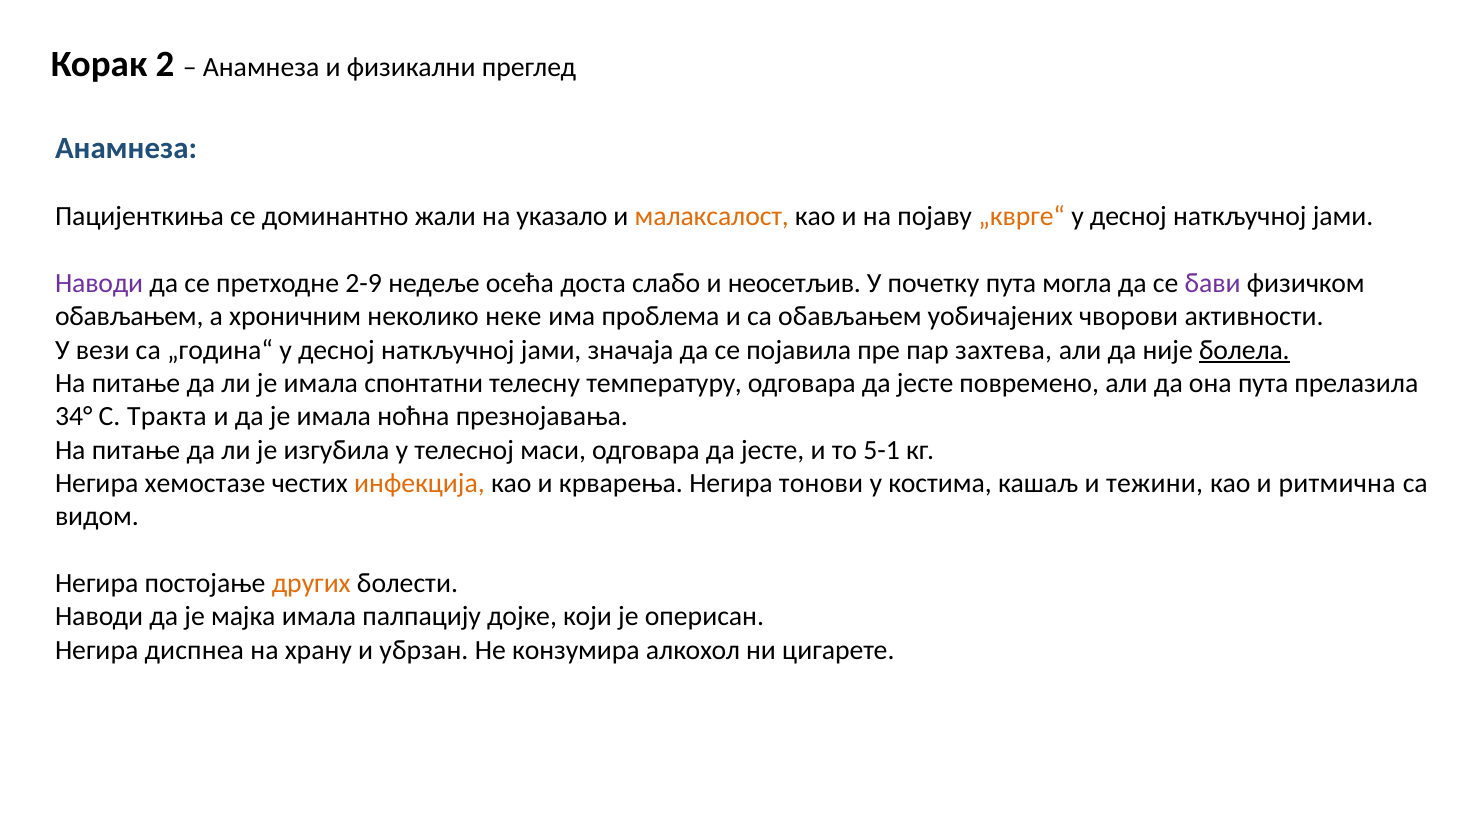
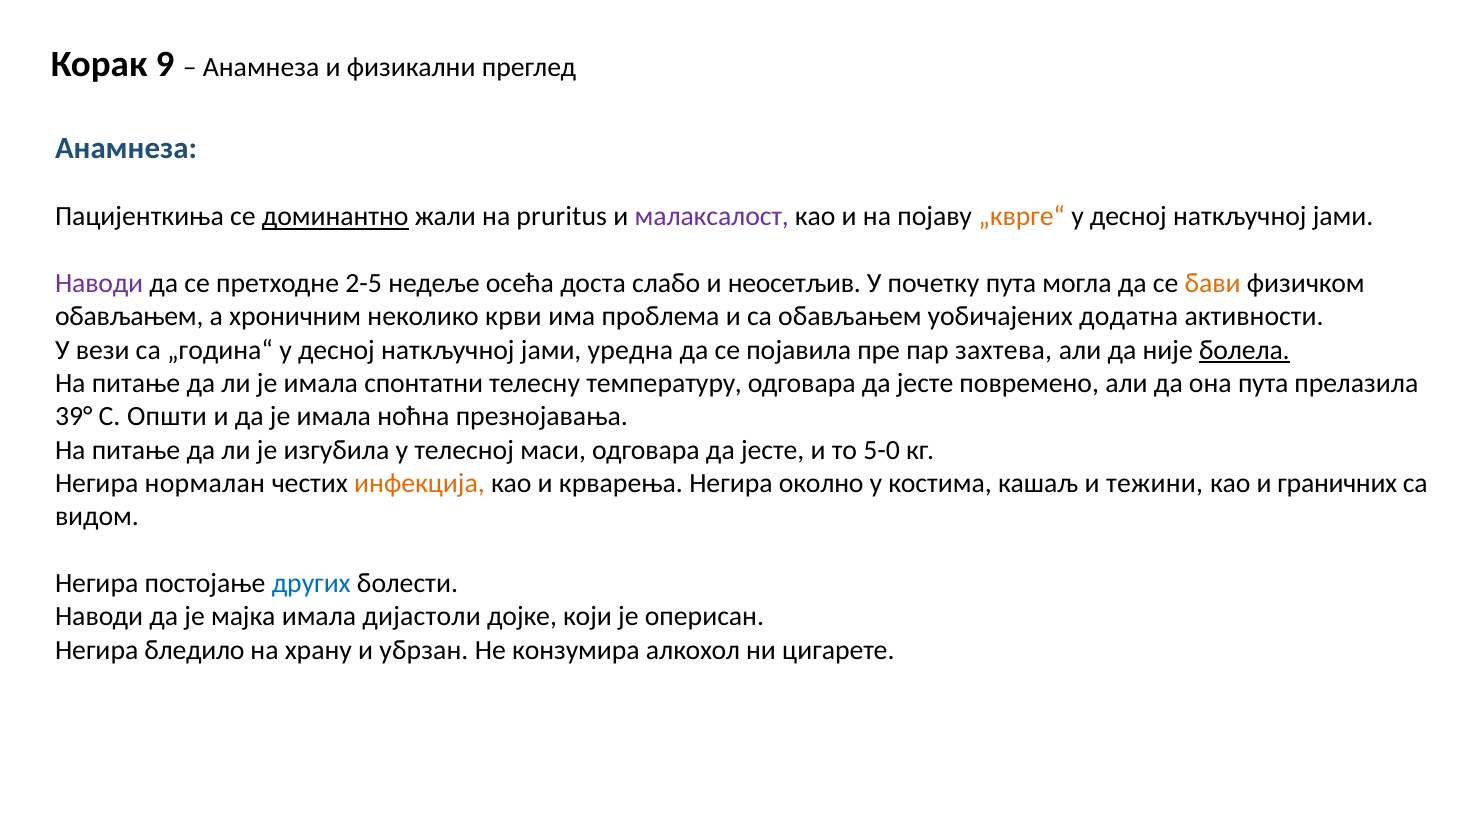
2: 2 -> 9
доминантно underline: none -> present
указало: указало -> pruritus
малаксалост colour: orange -> purple
2-9: 2-9 -> 2-5
бави colour: purple -> orange
неке: неке -> крви
чворови: чворови -> додатна
значаја: значаја -> уредна
34°: 34° -> 39°
Тракта: Тракта -> Општи
5-1: 5-1 -> 5-0
хемостазе: хемостазе -> нормалан
тонови: тонови -> околно
ритмична: ритмична -> граничних
других colour: orange -> blue
палпацију: палпацију -> дијастоли
диспнеа: диспнеа -> бледило
